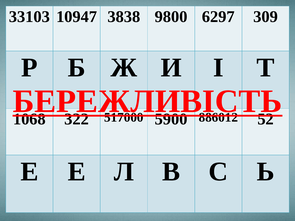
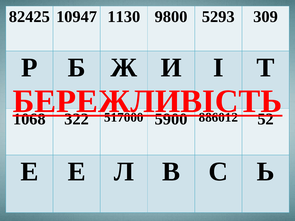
33103: 33103 -> 82425
3838: 3838 -> 1130
6297: 6297 -> 5293
